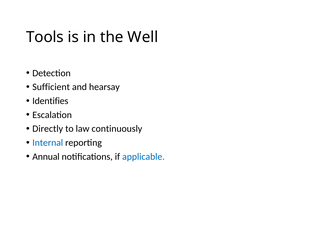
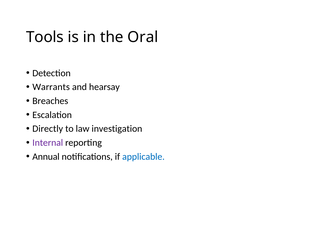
Well: Well -> Oral
Sufficient: Sufficient -> Warrants
Identifies: Identifies -> Breaches
continuously: continuously -> investigation
Internal colour: blue -> purple
